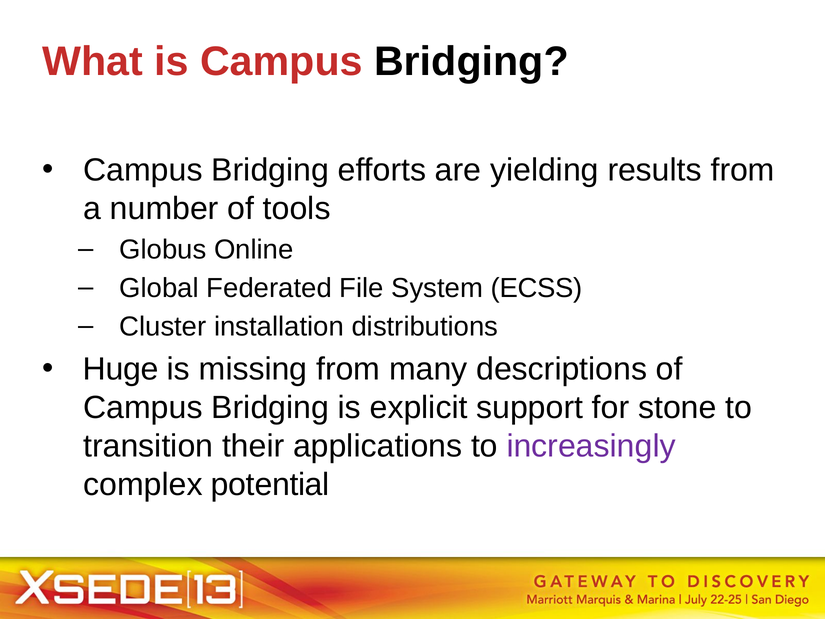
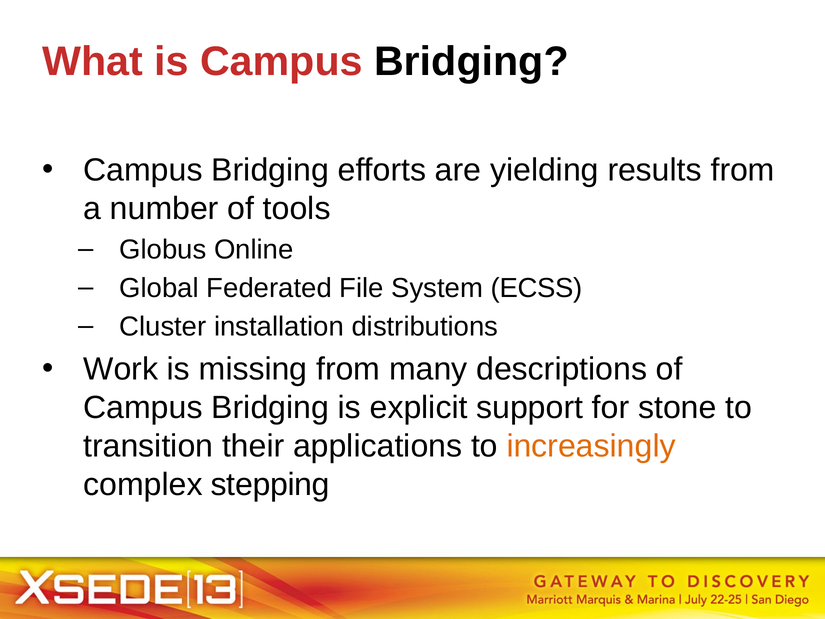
Huge: Huge -> Work
increasingly colour: purple -> orange
potential: potential -> stepping
